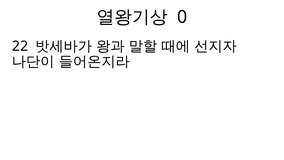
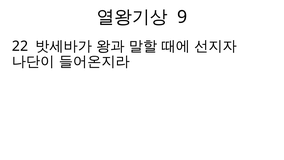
0: 0 -> 9
